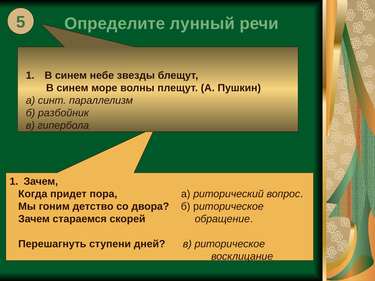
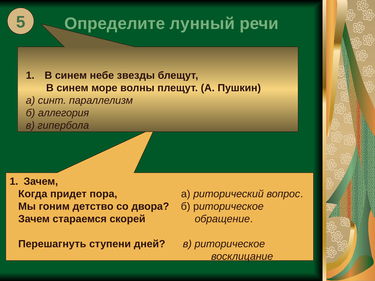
разбойник: разбойник -> аллегория
